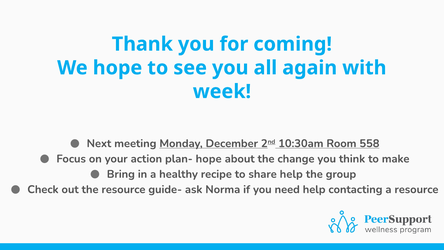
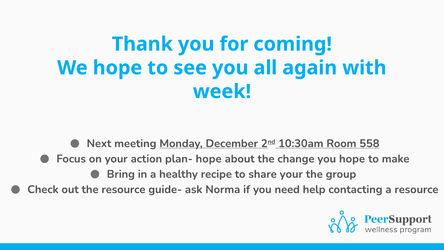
you think: think -> hope
share help: help -> your
